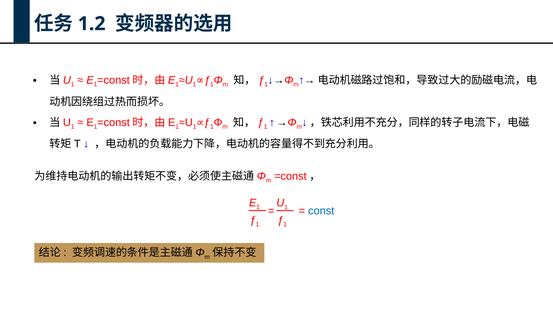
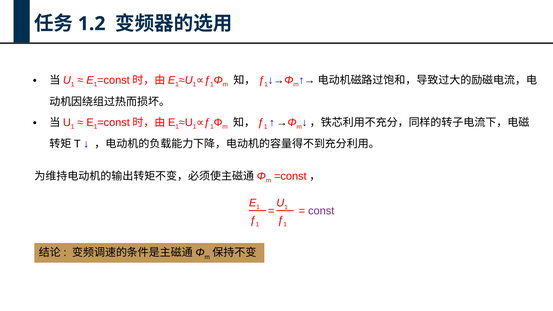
const colour: blue -> purple
